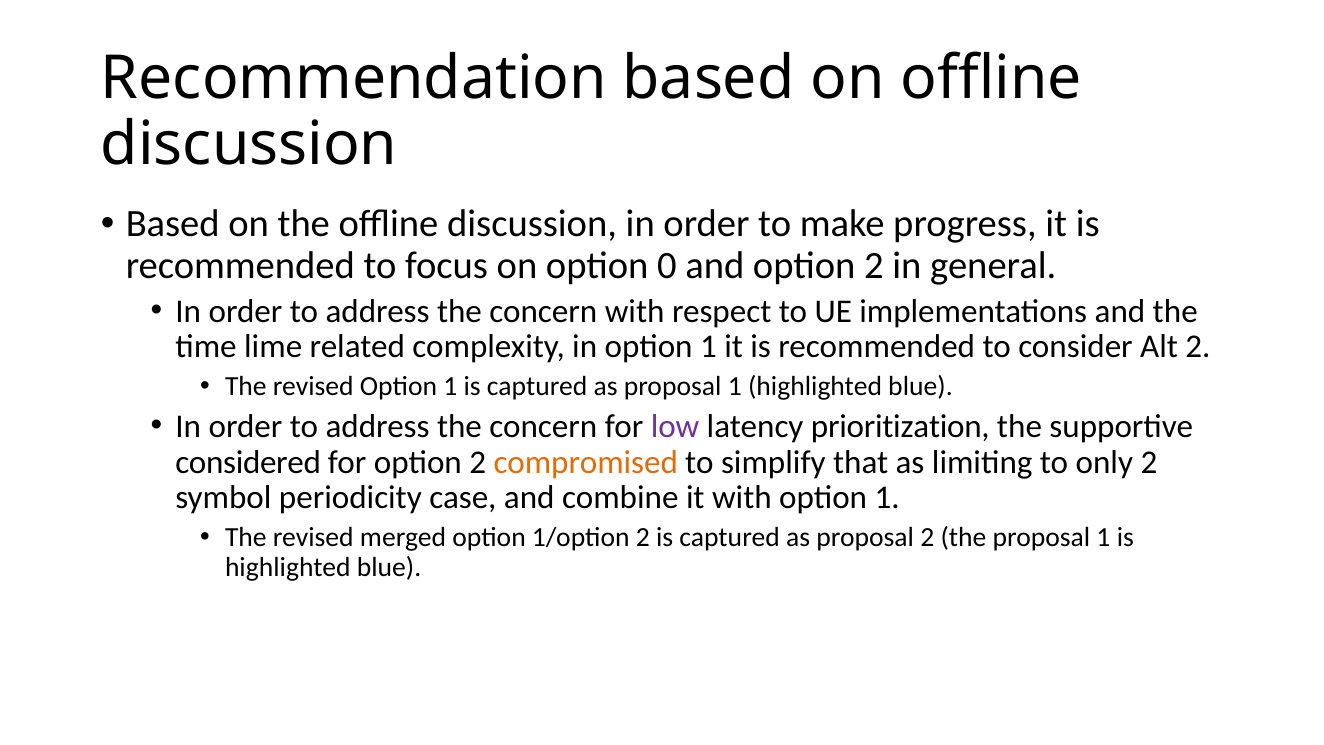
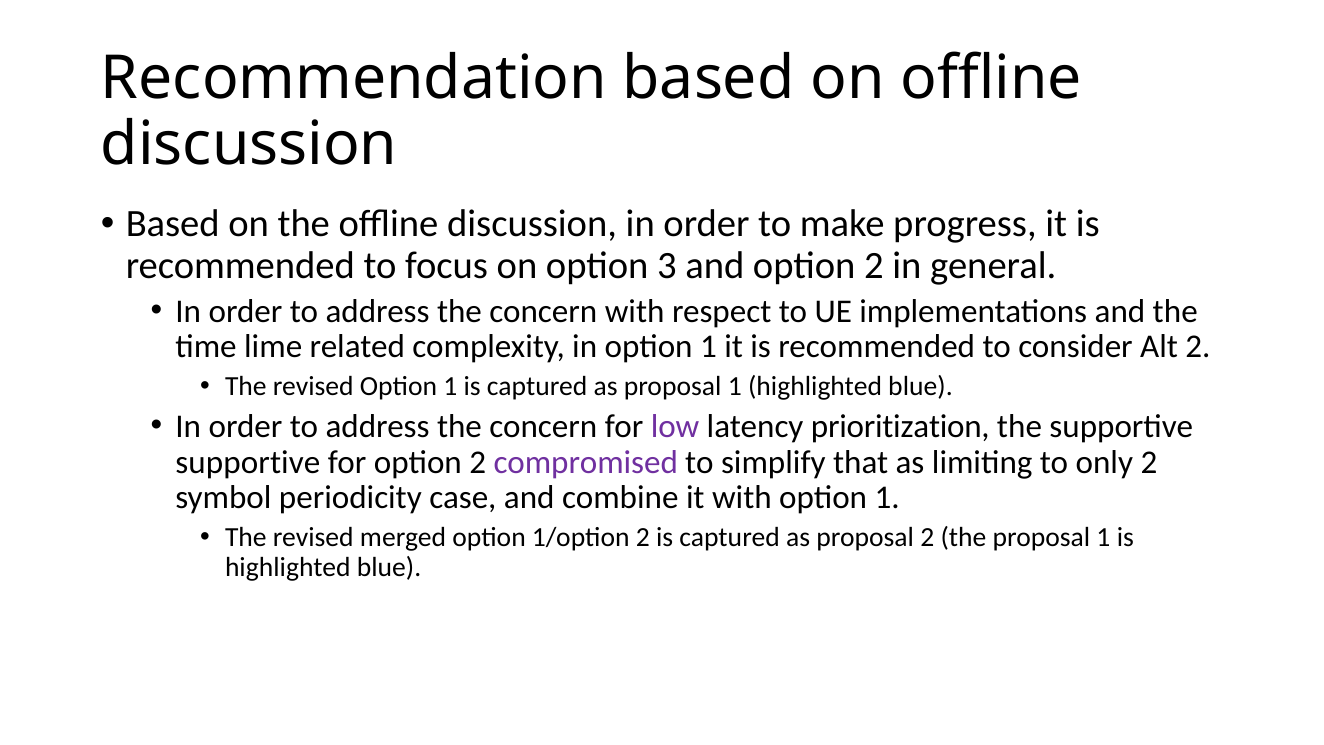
0: 0 -> 3
considered at (248, 462): considered -> supportive
compromised colour: orange -> purple
